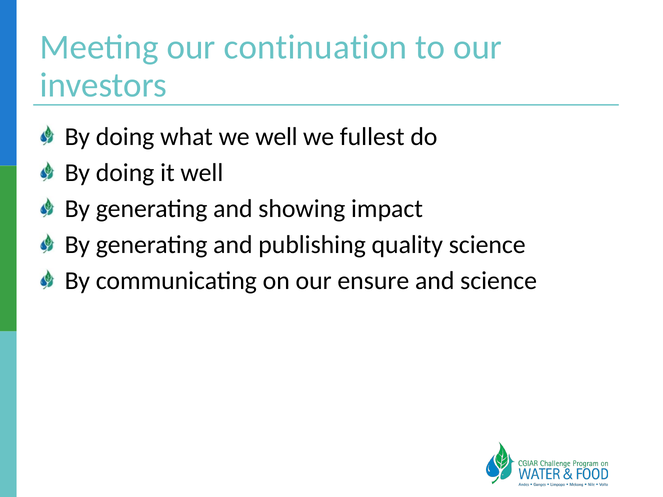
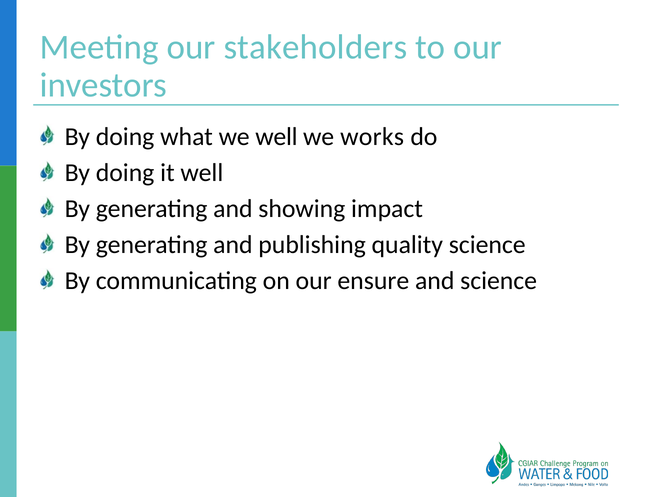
continuation: continuation -> stakeholders
fullest: fullest -> works
